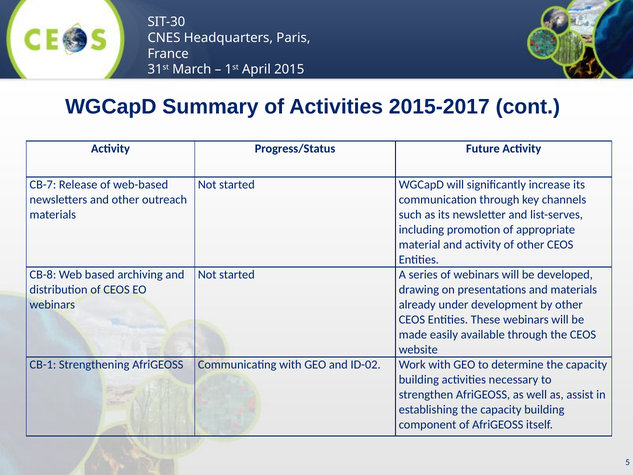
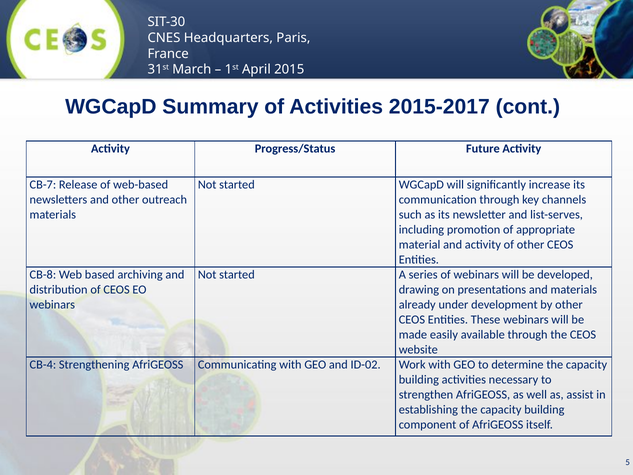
CB-1: CB-1 -> CB-4
